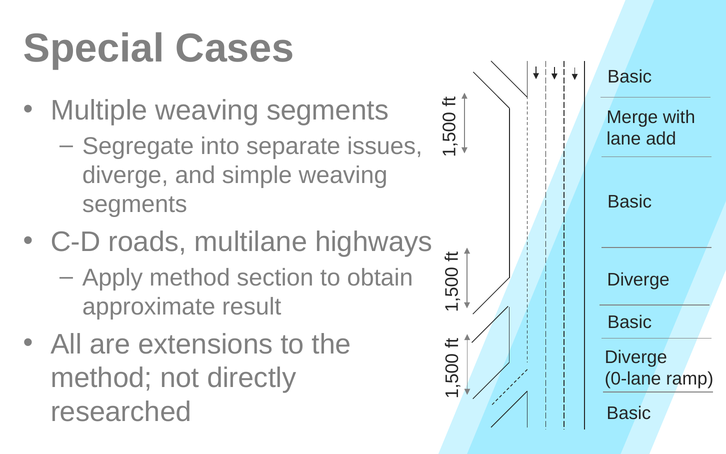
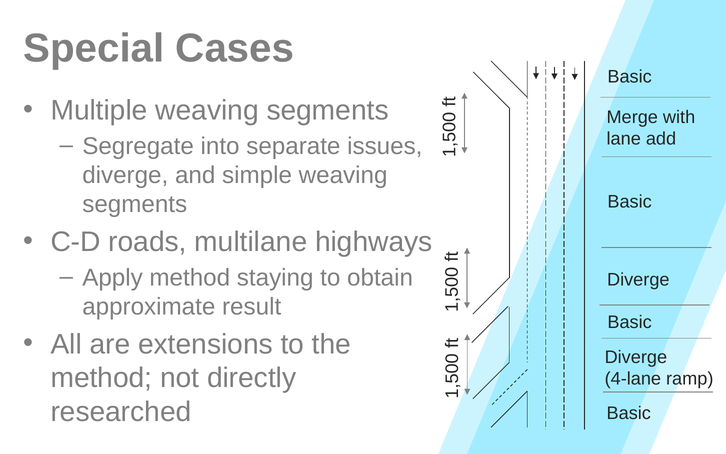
section: section -> staying
0-lane: 0-lane -> 4-lane
